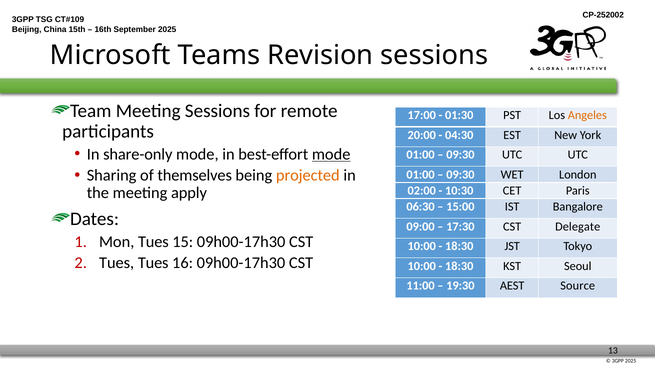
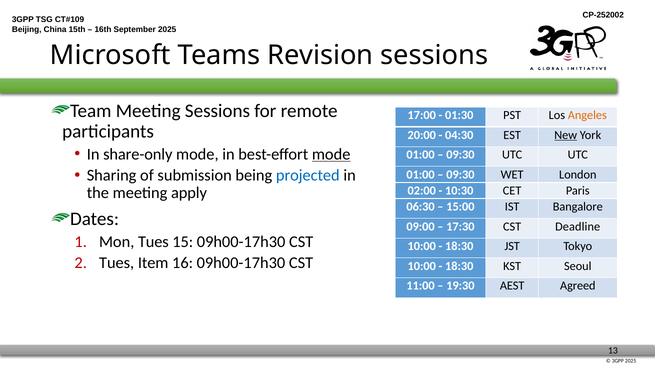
New underline: none -> present
themselves: themselves -> submission
projected colour: orange -> blue
Delegate: Delegate -> Deadline
Tues Tues: Tues -> Item
Source: Source -> Agreed
